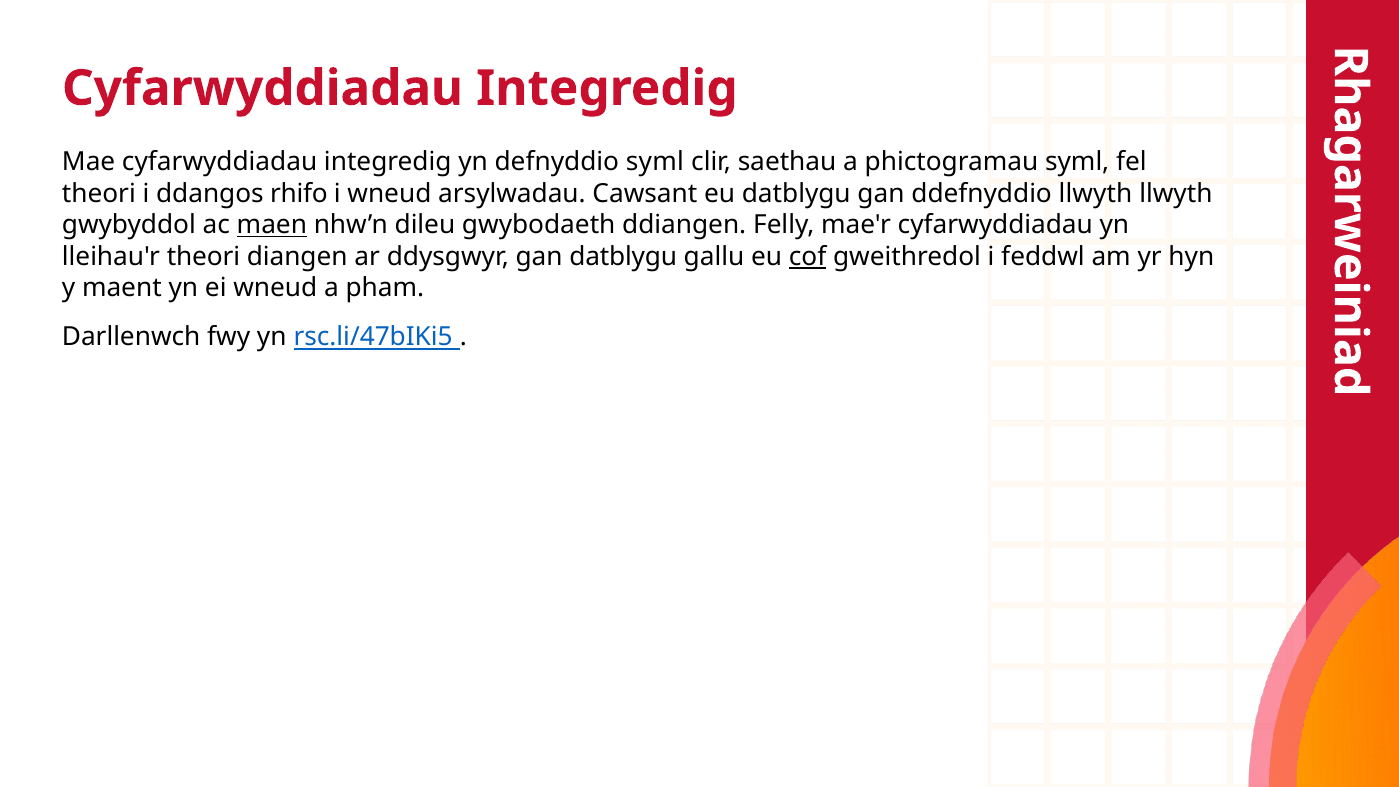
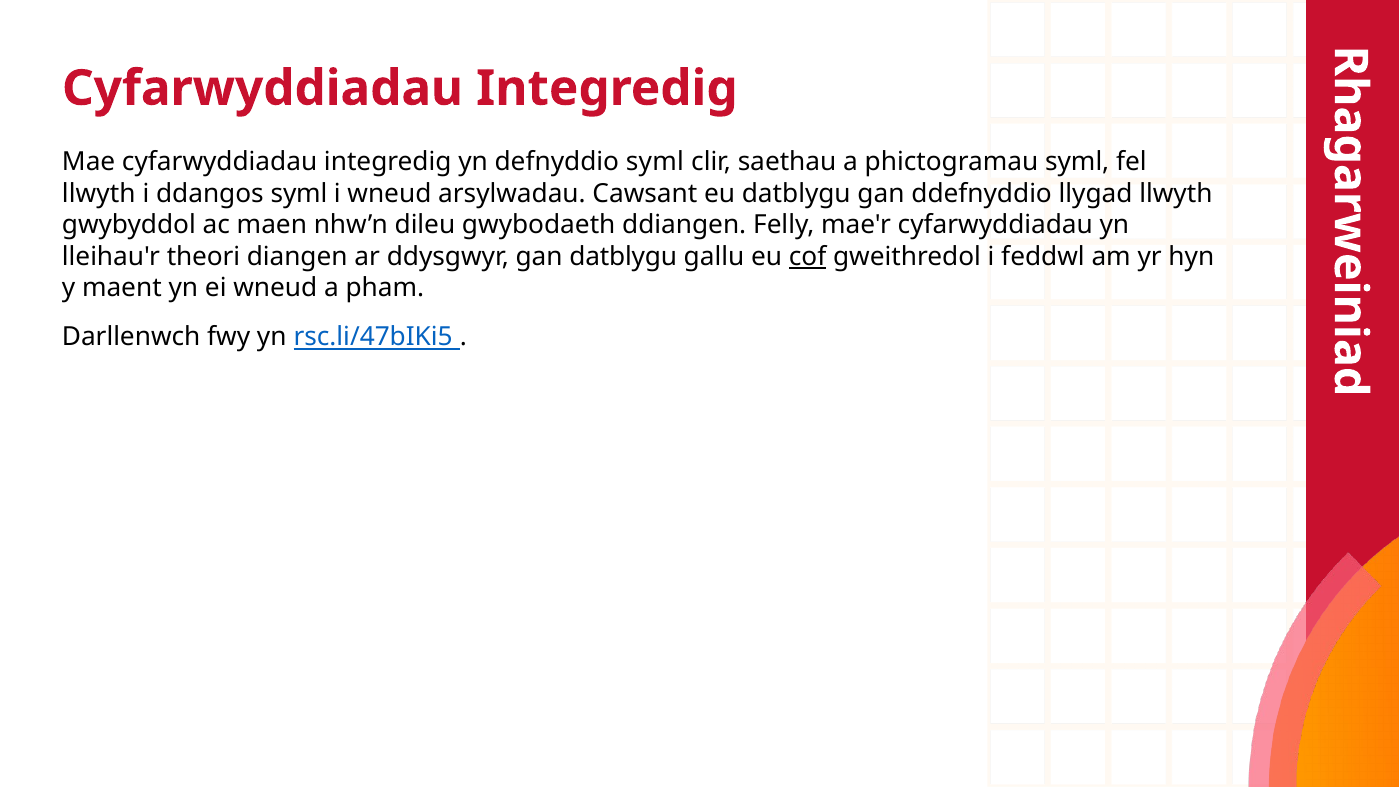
theori at (99, 194): theori -> llwyth
ddangos rhifo: rhifo -> syml
ddefnyddio llwyth: llwyth -> llygad
maen underline: present -> none
